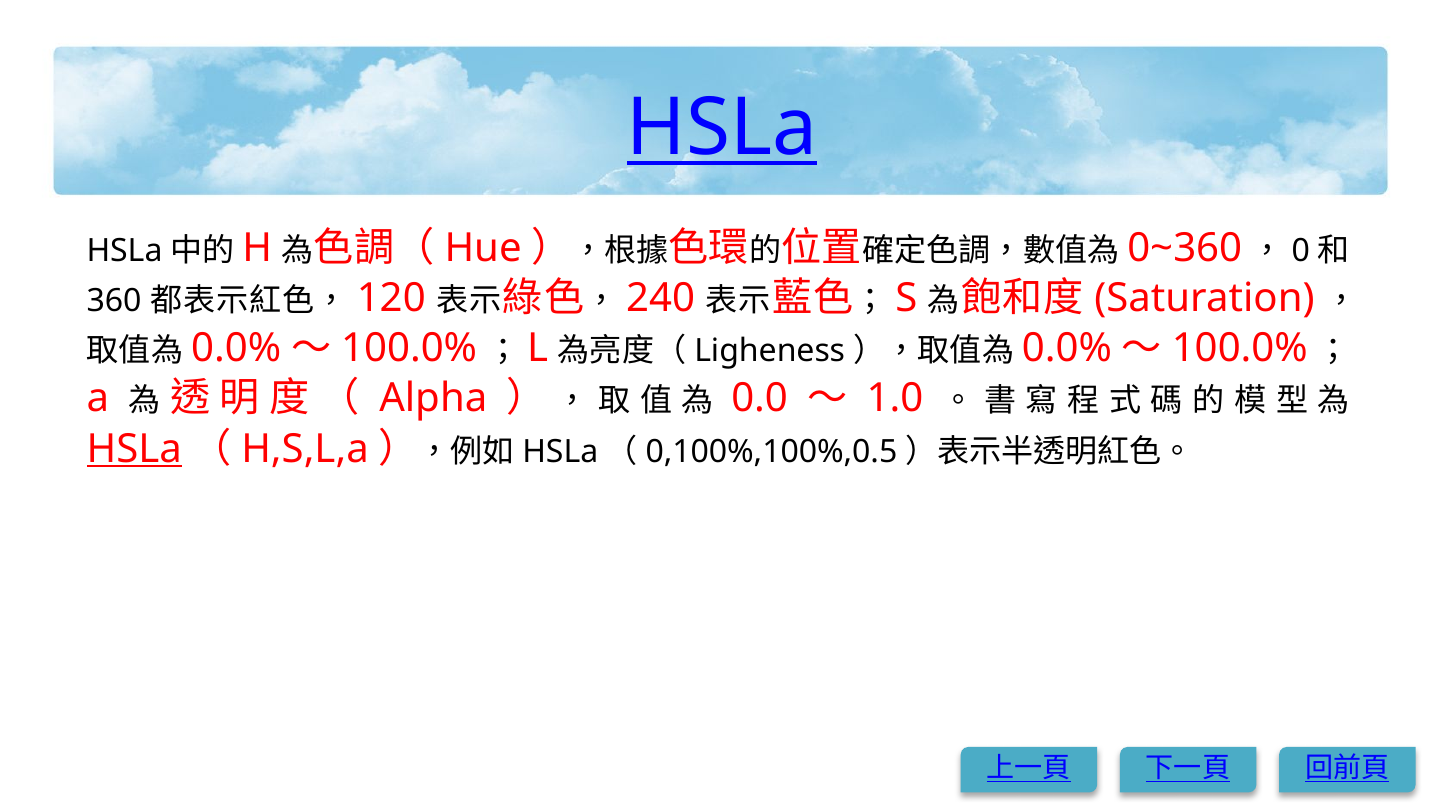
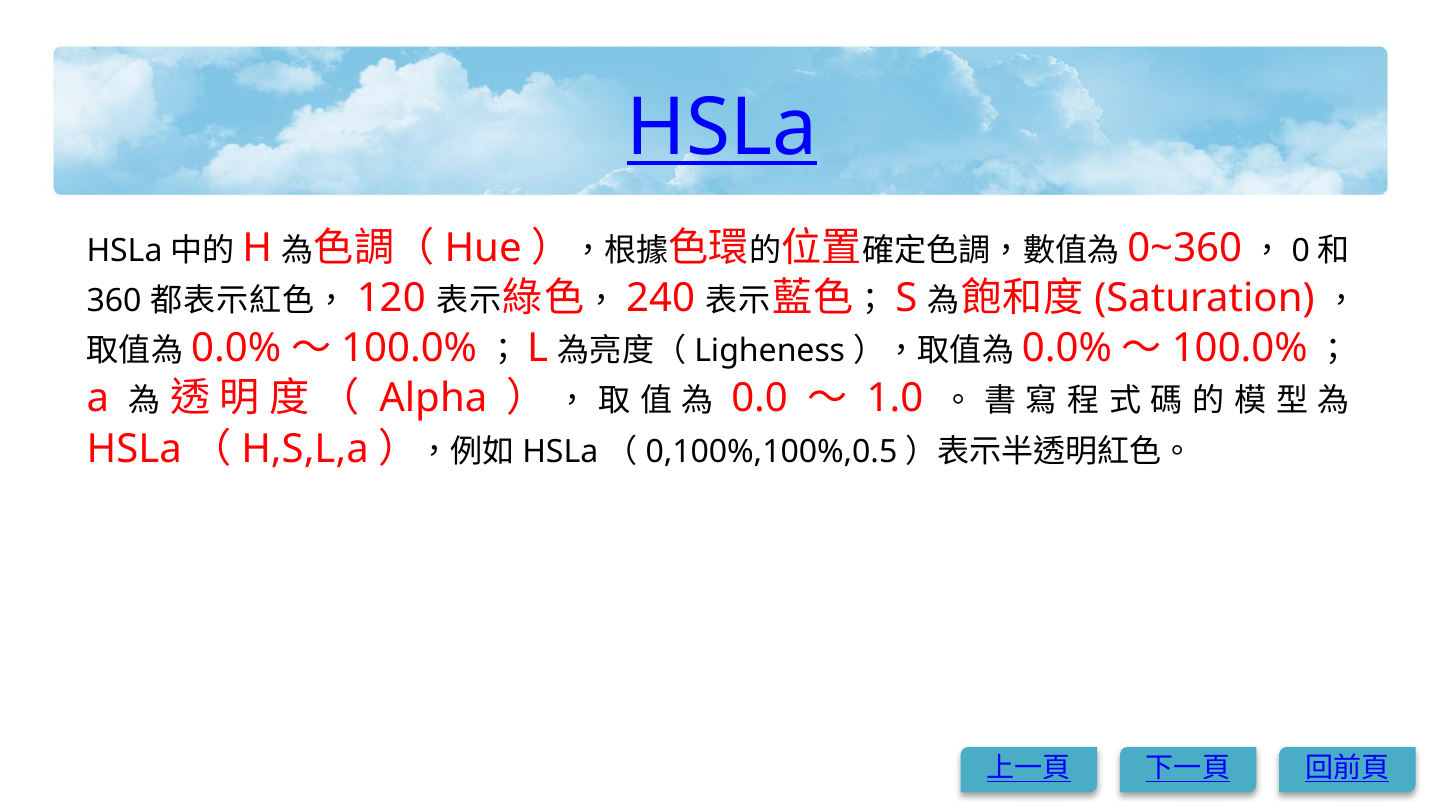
HSLa at (134, 449) underline: present -> none
